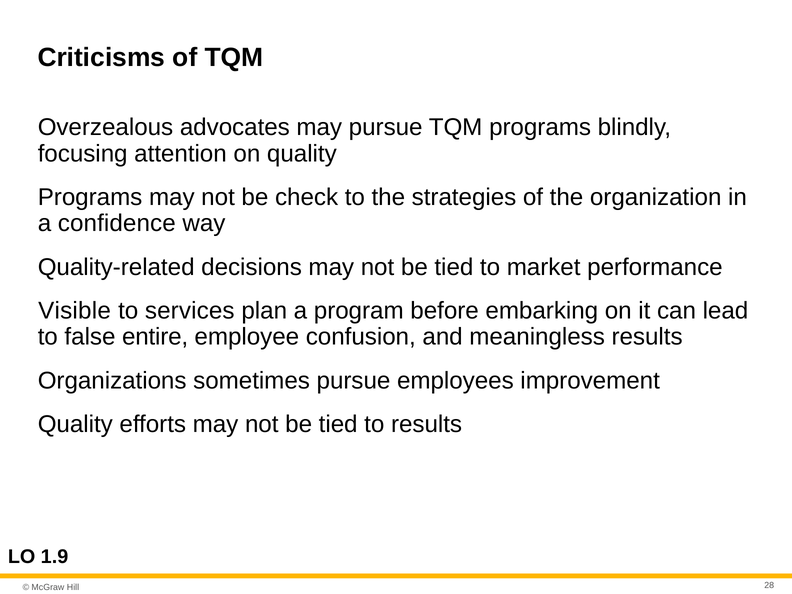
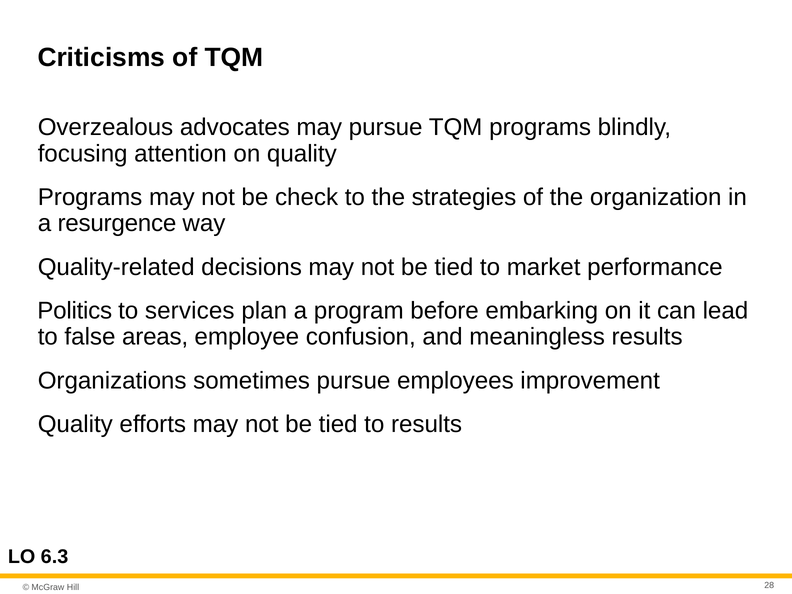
confidence: confidence -> resurgence
Visible: Visible -> Politics
entire: entire -> areas
1.9: 1.9 -> 6.3
